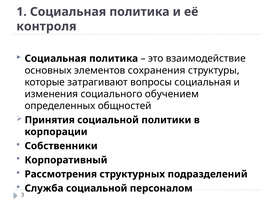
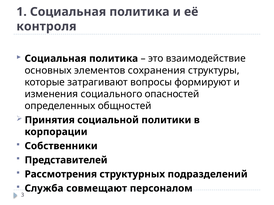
вопросы социальная: социальная -> формируют
обучением: обучением -> опасностей
Корпоративный: Корпоративный -> Представителей
Служба социальной: социальной -> совмещают
